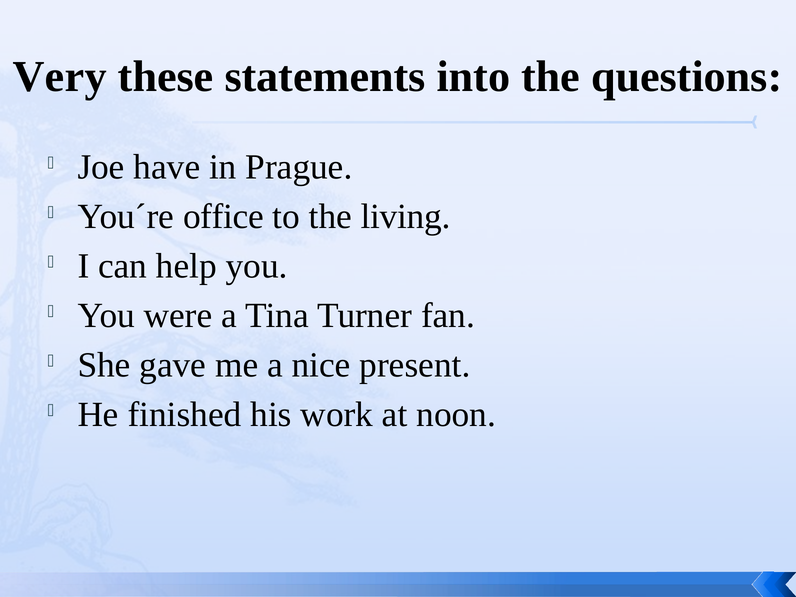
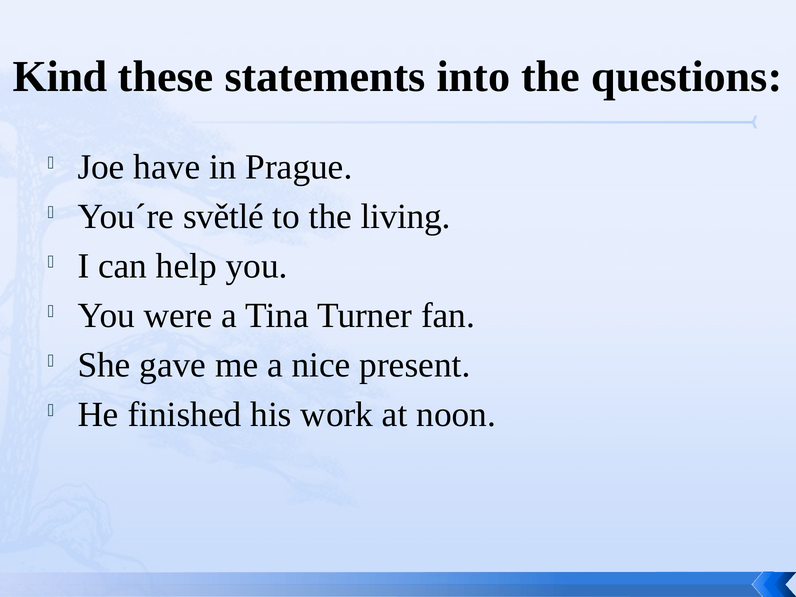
Very: Very -> Kind
office: office -> světlé
